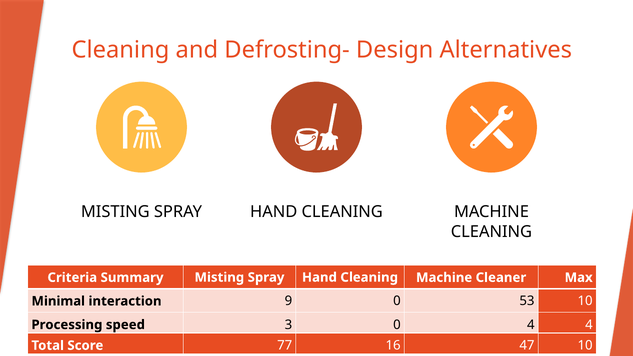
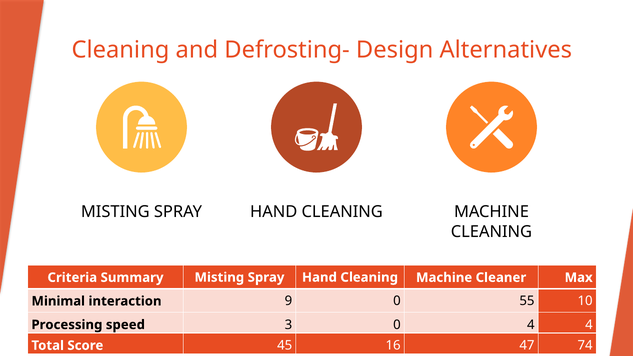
53: 53 -> 55
77: 77 -> 45
47 10: 10 -> 74
